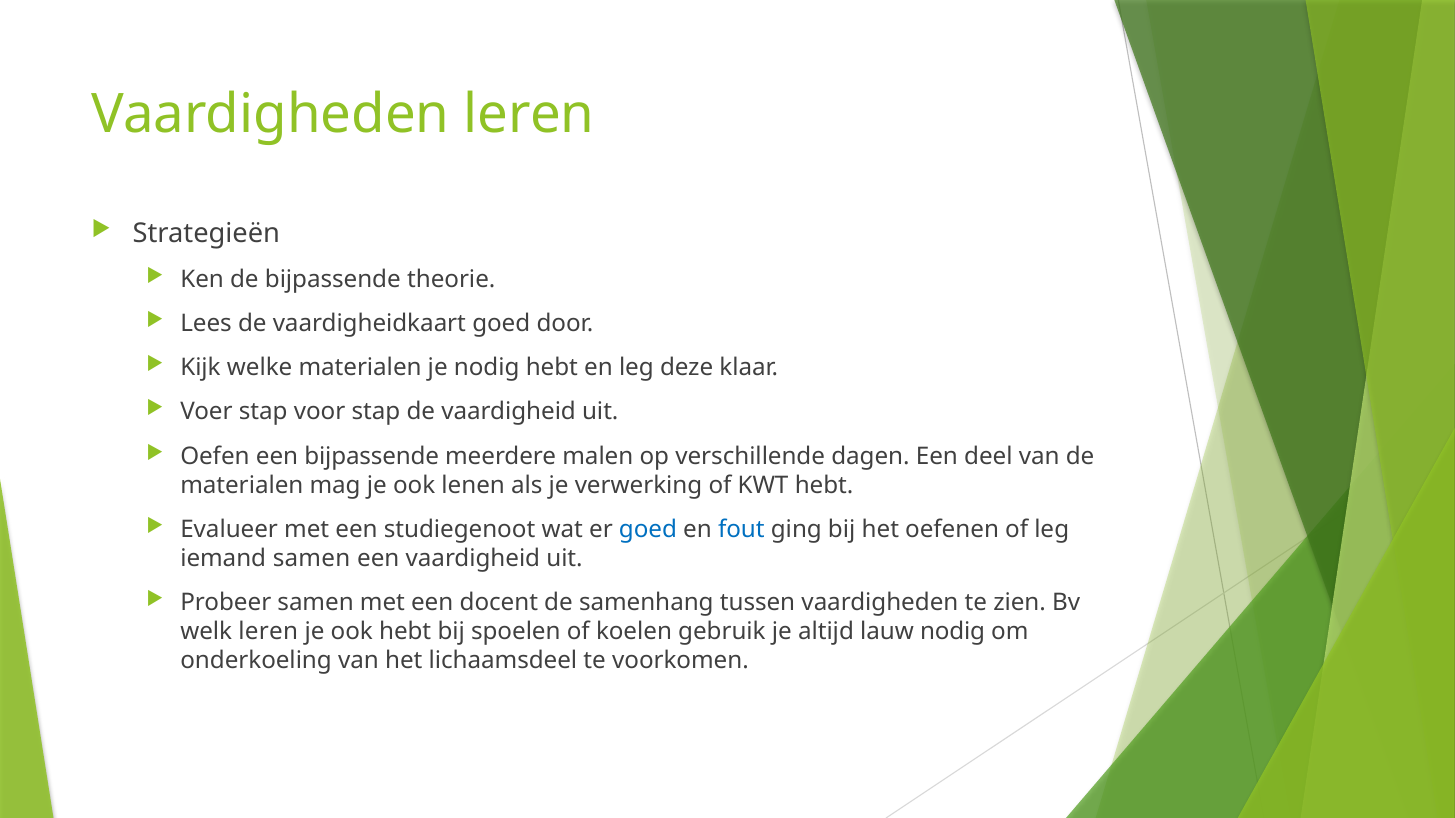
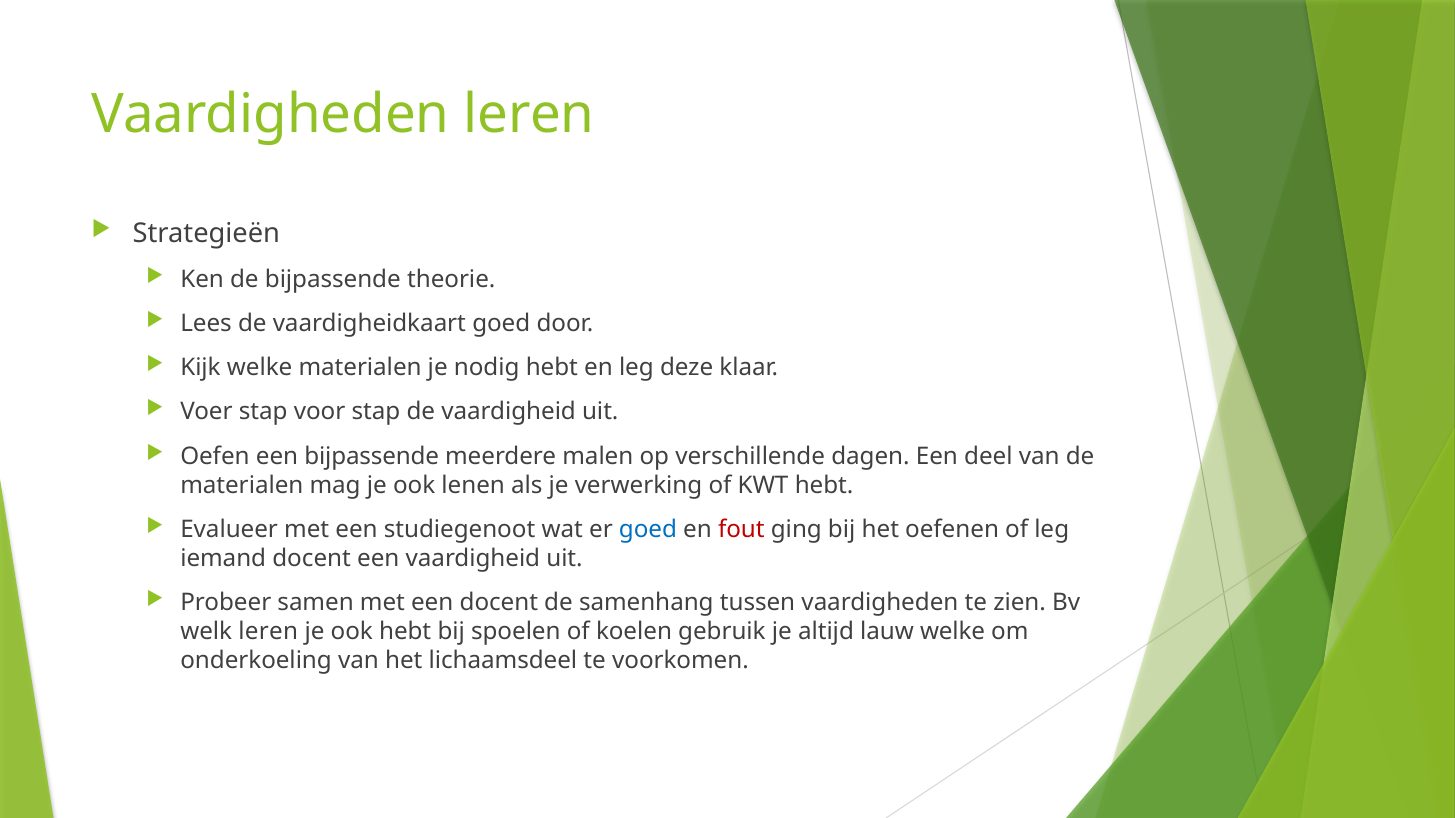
fout colour: blue -> red
iemand samen: samen -> docent
lauw nodig: nodig -> welke
